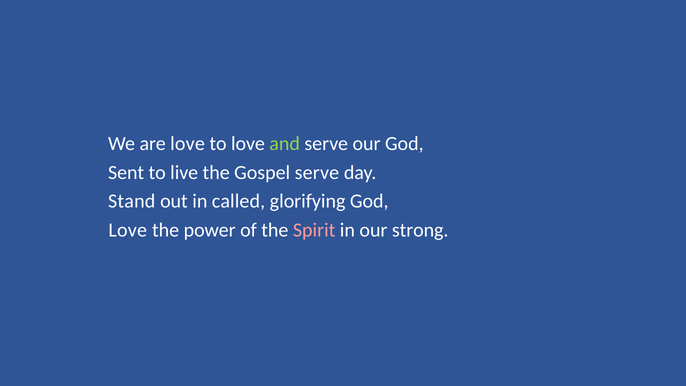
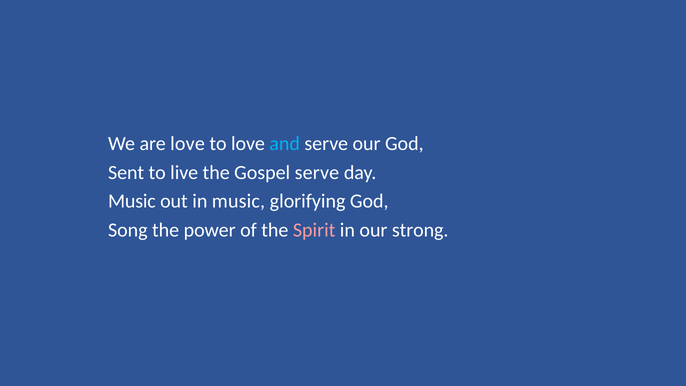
and colour: light green -> light blue
Stand at (132, 201): Stand -> Music
in called: called -> music
Love at (128, 230): Love -> Song
